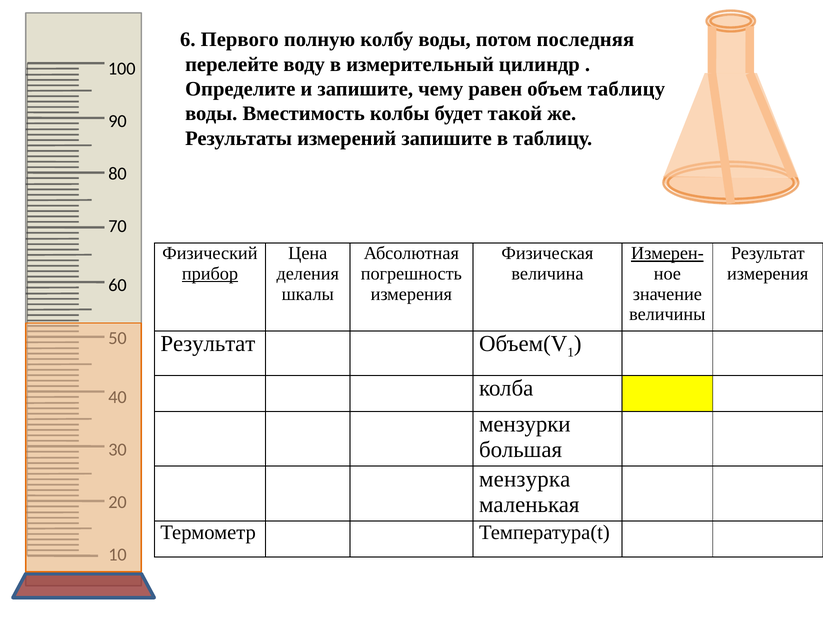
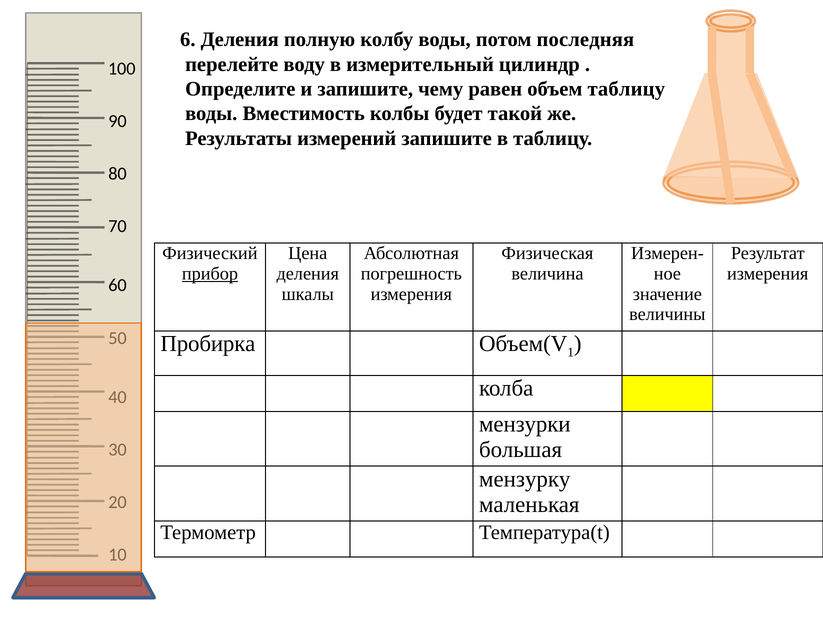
6 Первого: Первого -> Деления
Измерен- underline: present -> none
Результат at (208, 344): Результат -> Пробирка
мензурка: мензурка -> мензурку
